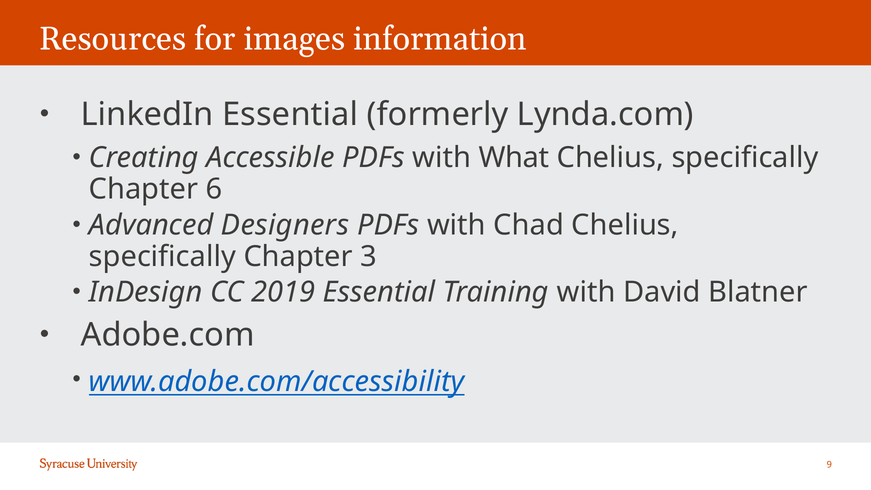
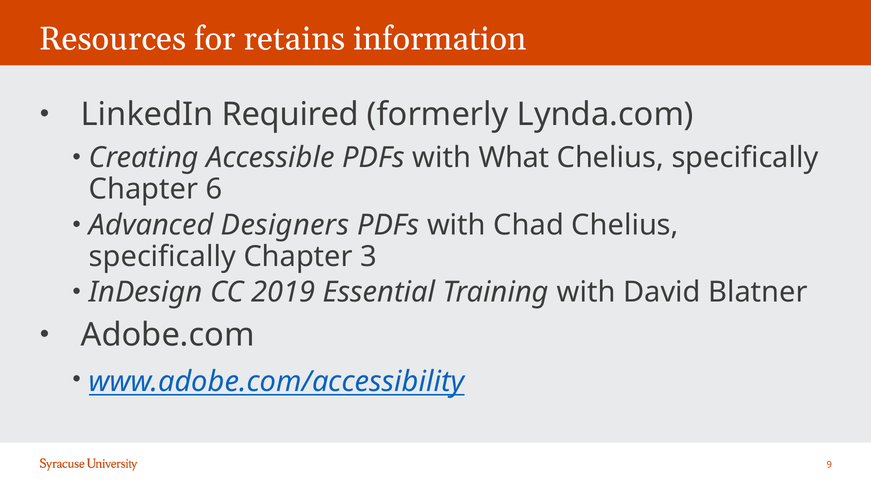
images: images -> retains
LinkedIn Essential: Essential -> Required
